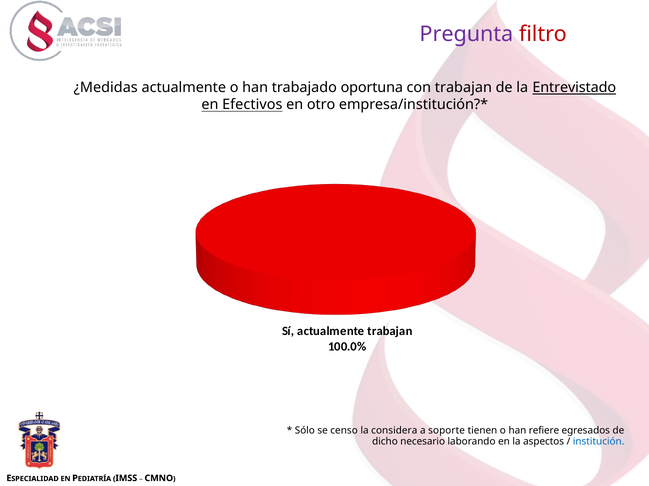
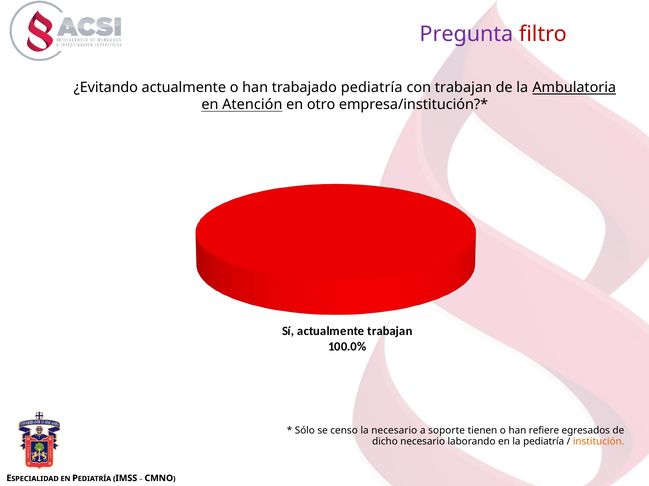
¿Medidas: ¿Medidas -> ¿Evitando
trabajado oportuna: oportuna -> pediatría
Entrevistado: Entrevistado -> Ambulatoria
Efectivos: Efectivos -> Atención
la considera: considera -> necesario
la aspectos: aspectos -> pediatría
institución colour: blue -> orange
